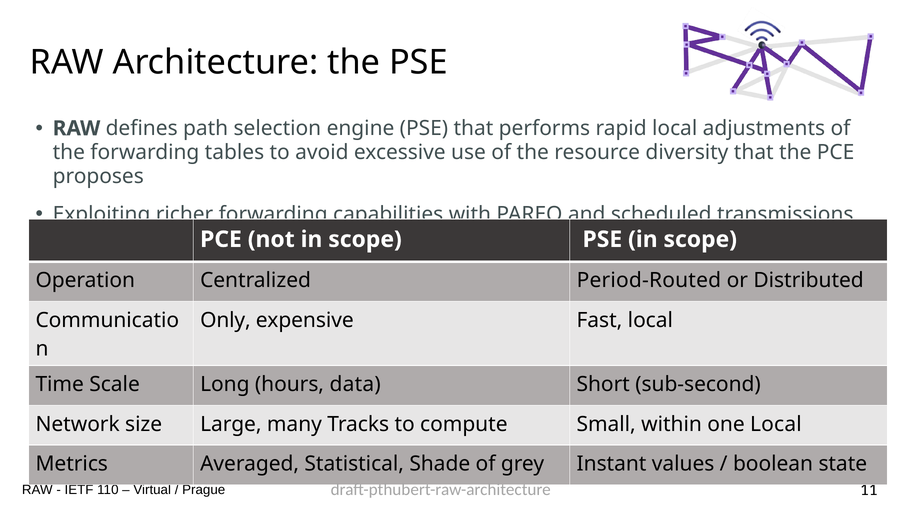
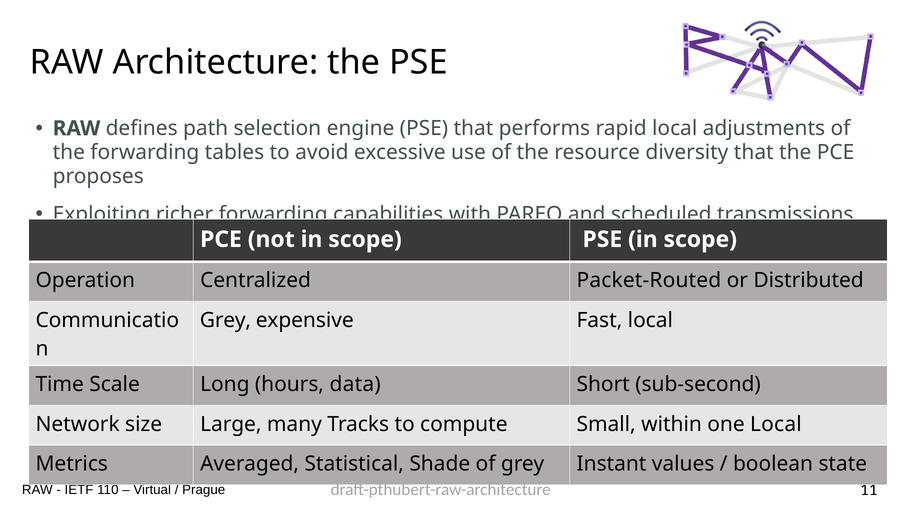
Period-Routed: Period-Routed -> Packet-Routed
Only at (225, 320): Only -> Grey
